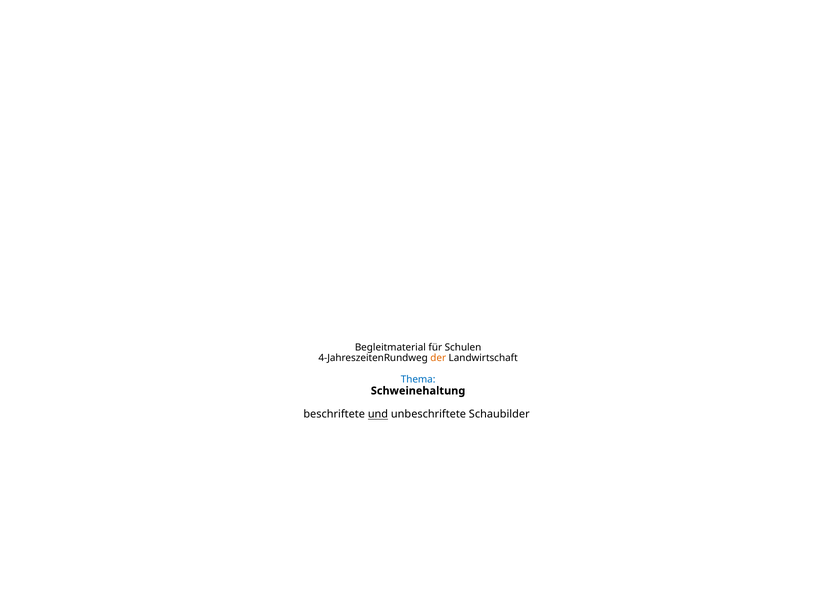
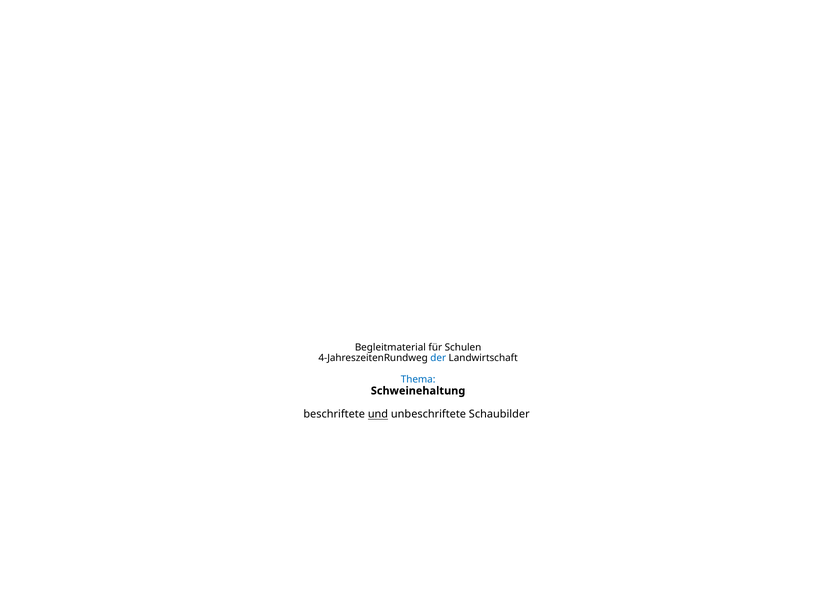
der colour: orange -> blue
